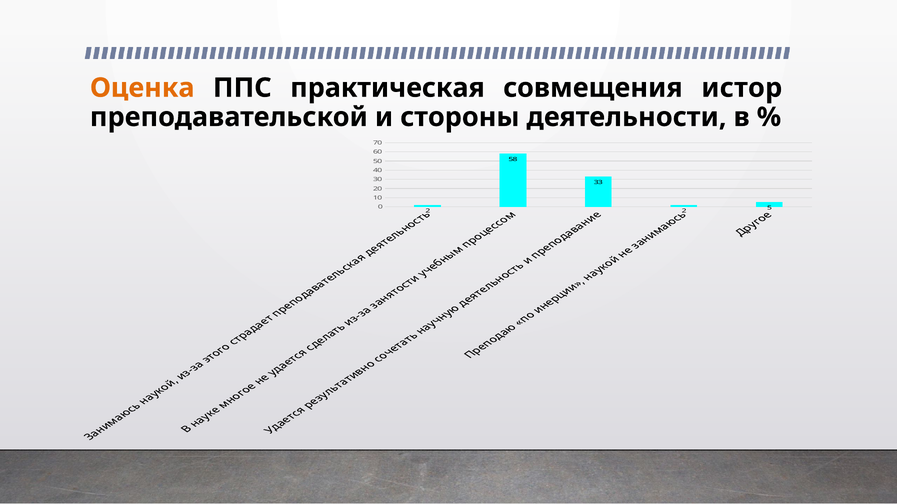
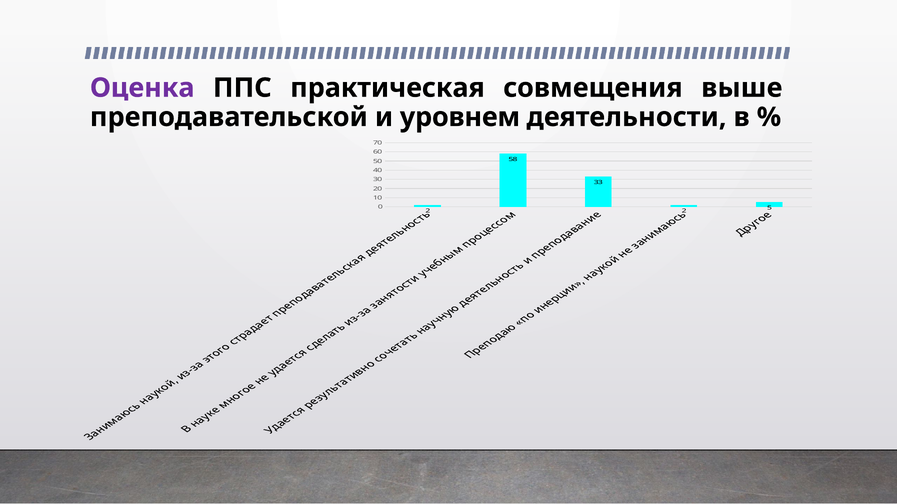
Оценка colour: orange -> purple
истор: истор -> выше
стороны: стороны -> уровнем
